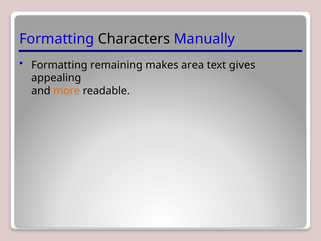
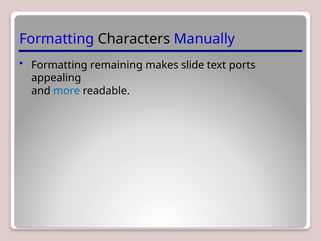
area: area -> slide
gives: gives -> ports
more colour: orange -> blue
